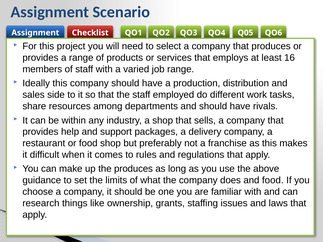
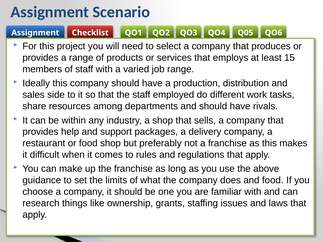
16: 16 -> 15
the produces: produces -> franchise
